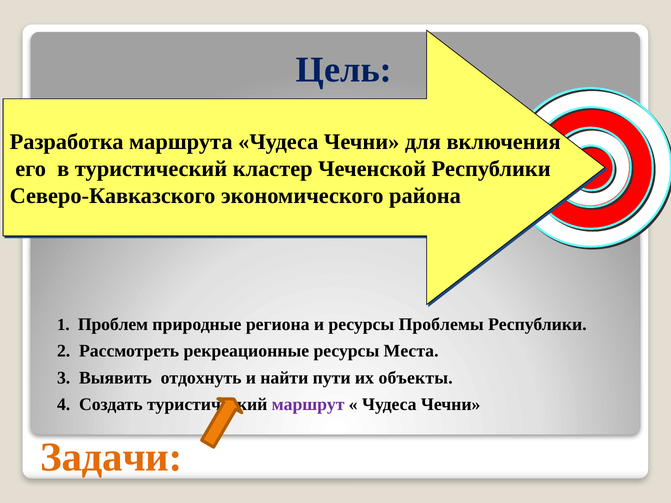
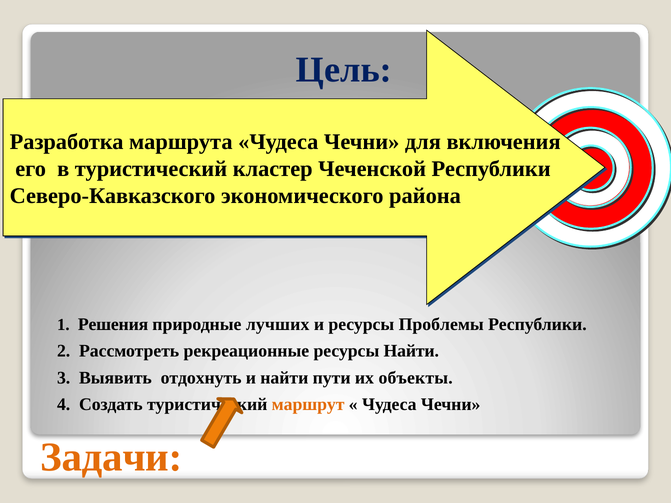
Проблем: Проблем -> Решения
региона: региона -> лучших
ресурсы Места: Места -> Найти
маршрут colour: purple -> orange
